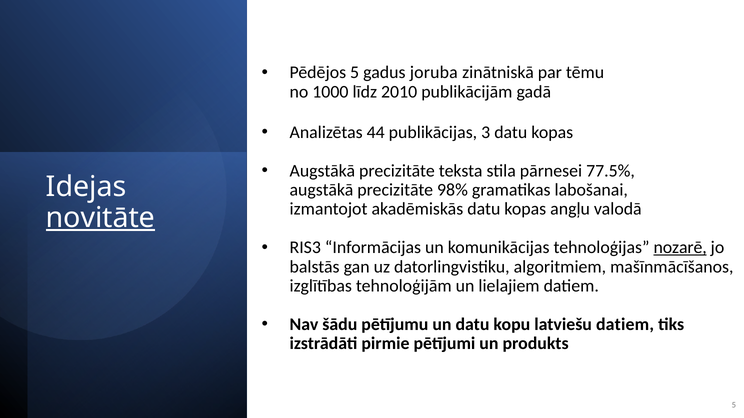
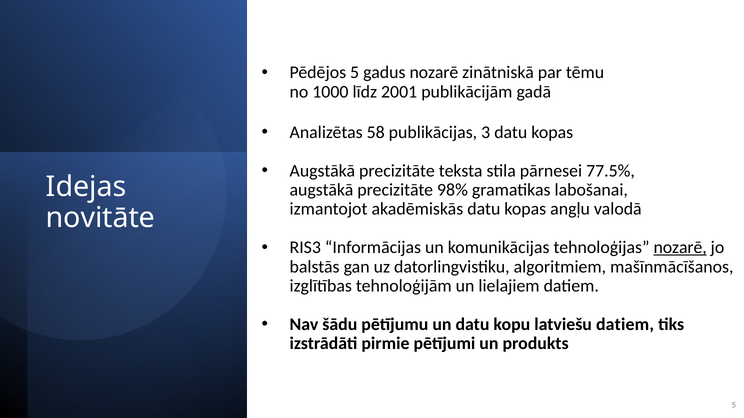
gadus joruba: joruba -> nozarē
2010: 2010 -> 2001
44: 44 -> 58
novitāte underline: present -> none
